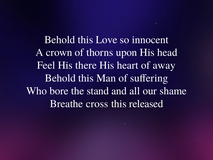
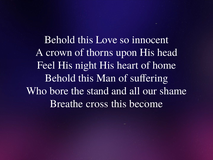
there: there -> night
away: away -> home
released: released -> become
